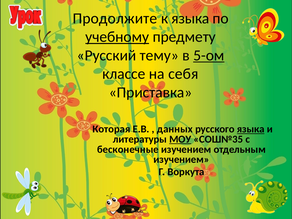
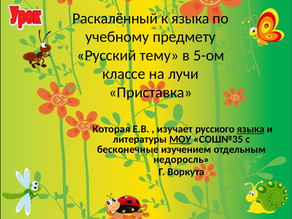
Продолжите: Продолжите -> Раскалённый
учебному underline: present -> none
5-ом underline: present -> none
себя: себя -> лучи
данных: данных -> изучает
изучением at (181, 159): изучением -> недоросль
